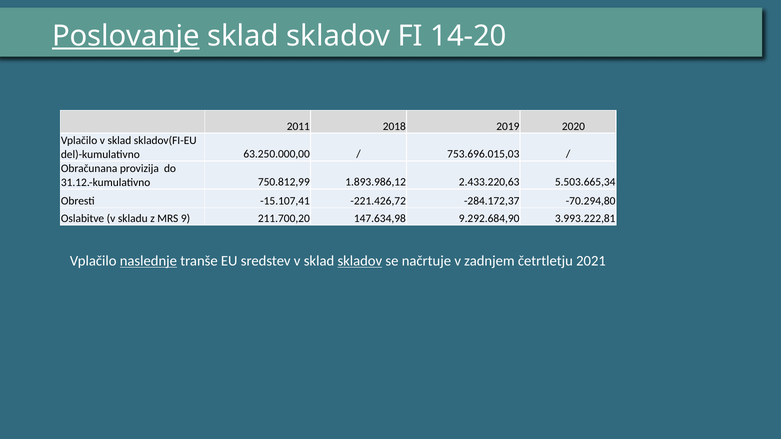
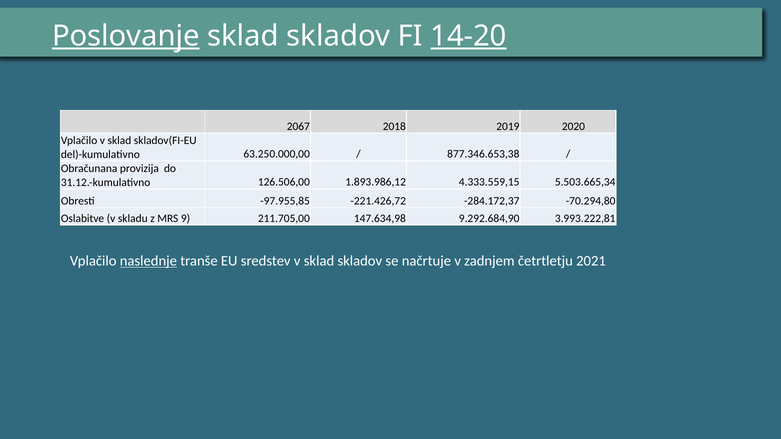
14-20 underline: none -> present
2011: 2011 -> 2067
753.696.015,03: 753.696.015,03 -> 877.346.653,38
750.812,99: 750.812,99 -> 126.506,00
2.433.220,63: 2.433.220,63 -> 4.333.559,15
-15.107,41: -15.107,41 -> -97.955,85
211.700,20: 211.700,20 -> 211.705,00
skladov at (360, 261) underline: present -> none
